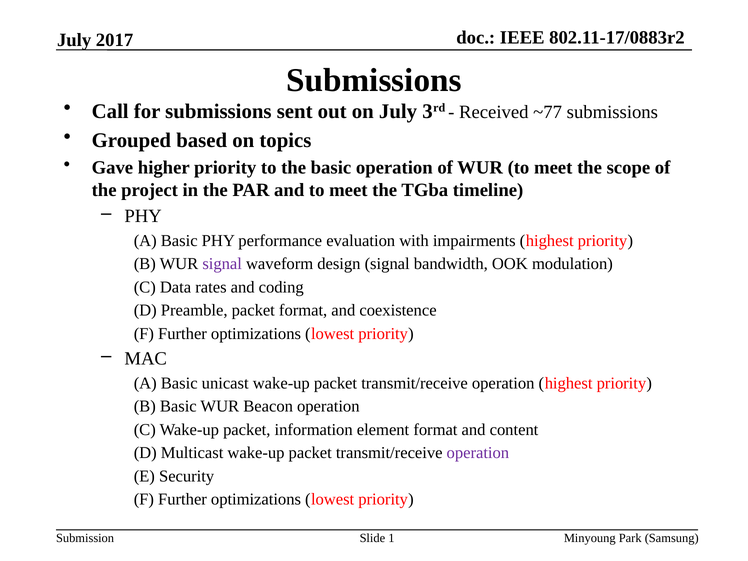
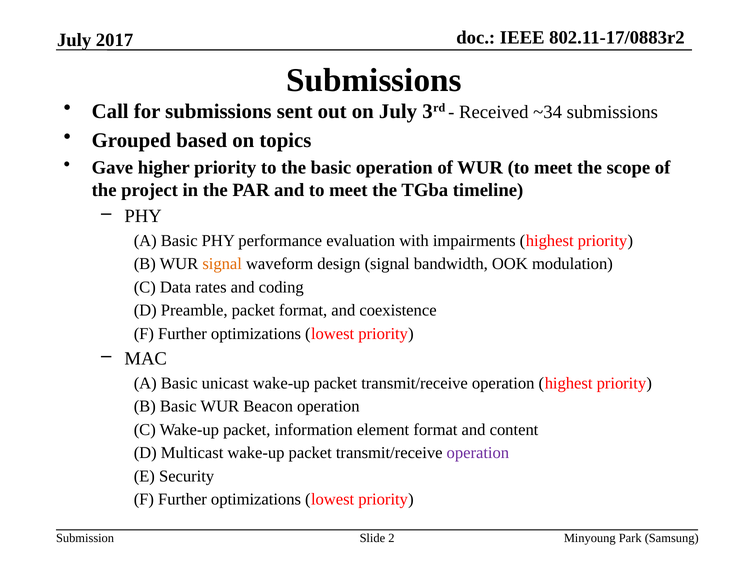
~77: ~77 -> ~34
signal at (222, 264) colour: purple -> orange
1: 1 -> 2
